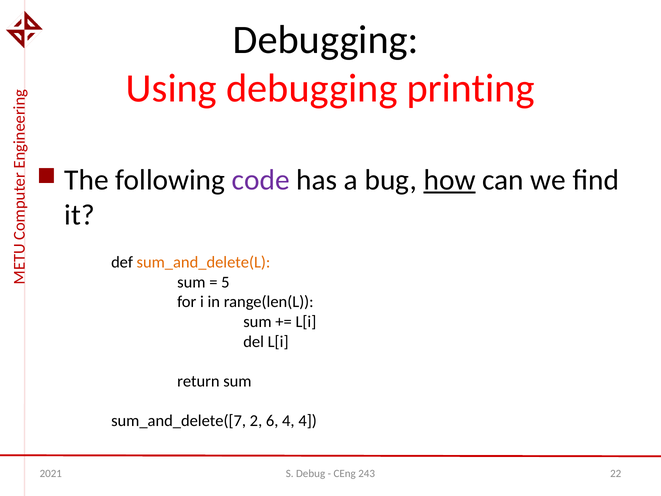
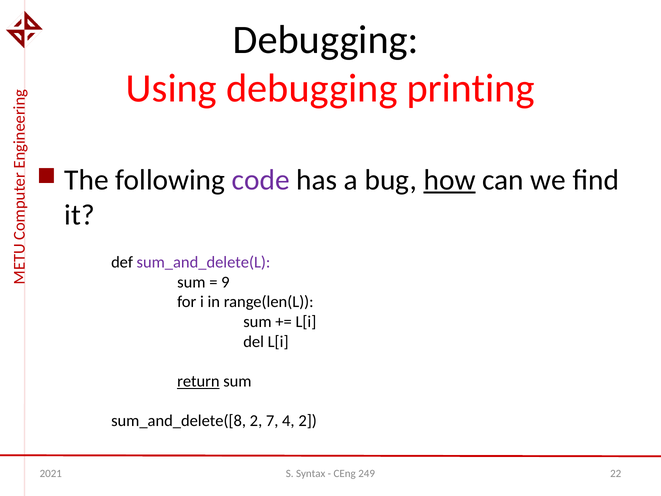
sum_and_delete(L colour: orange -> purple
5: 5 -> 9
return underline: none -> present
sum_and_delete([7: sum_and_delete([7 -> sum_and_delete([8
6: 6 -> 7
4 4: 4 -> 2
Debug: Debug -> Syntax
243: 243 -> 249
